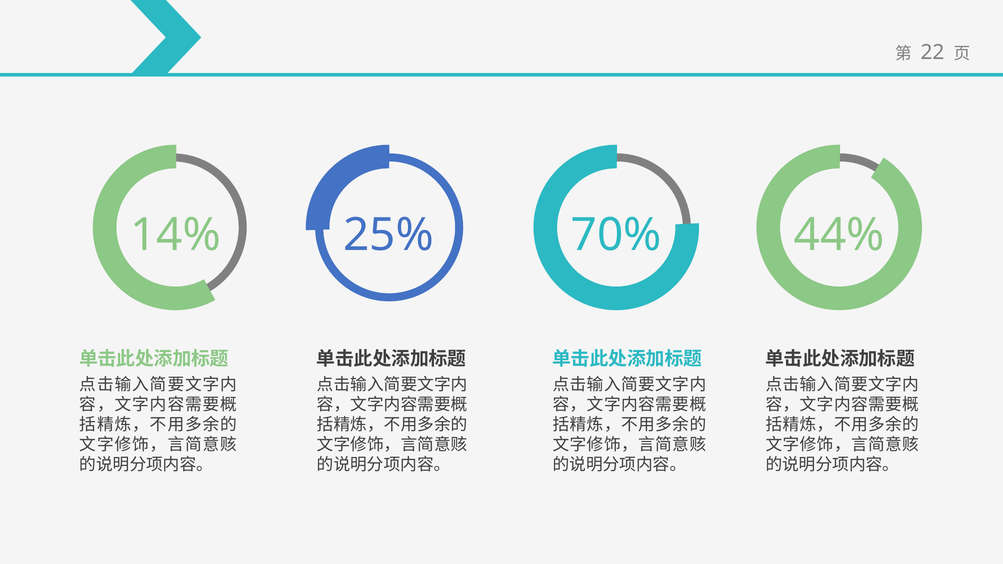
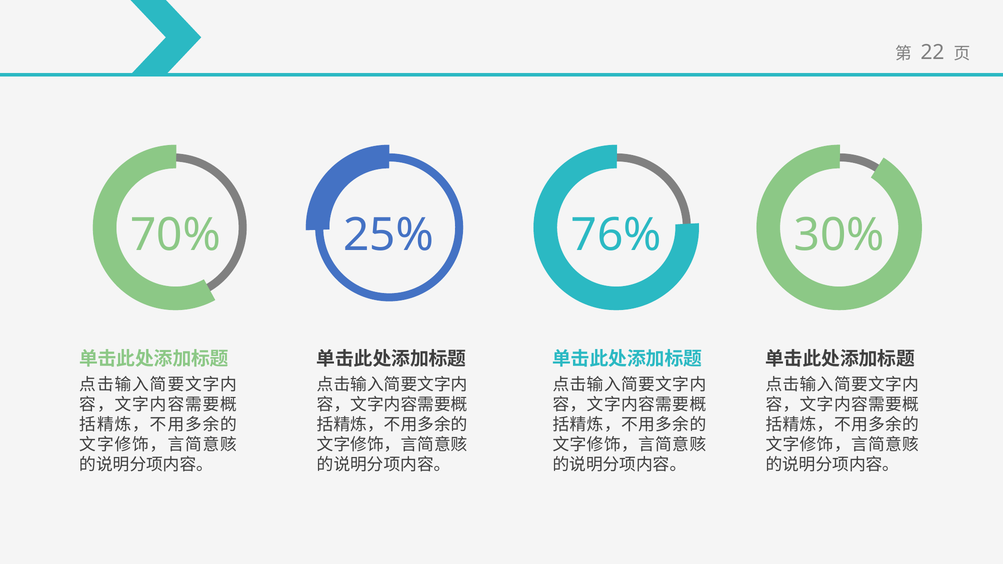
14%: 14% -> 70%
70%: 70% -> 76%
44%: 44% -> 30%
